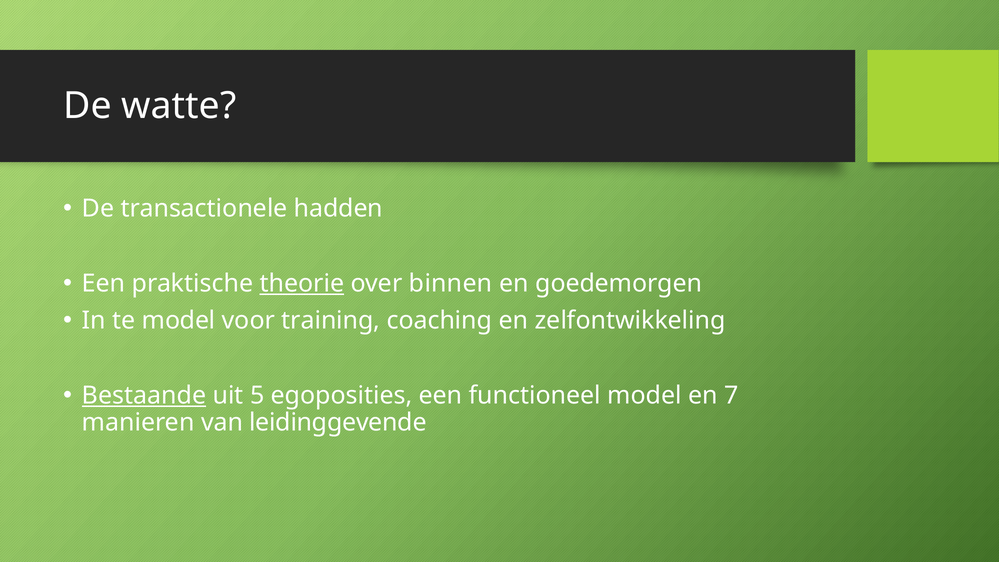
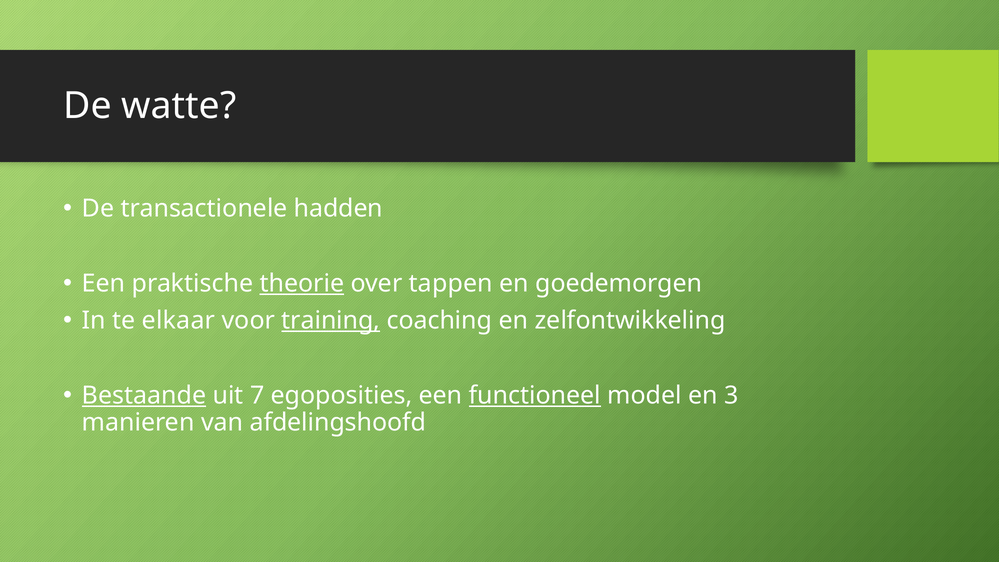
binnen: binnen -> tappen
te model: model -> elkaar
training underline: none -> present
5: 5 -> 7
functioneel underline: none -> present
7: 7 -> 3
leidinggevende: leidinggevende -> afdelingshoofd
